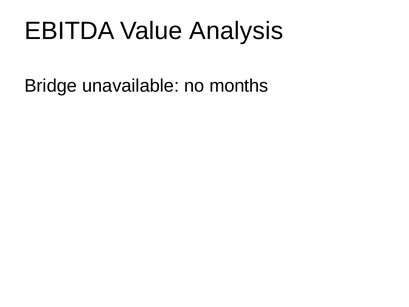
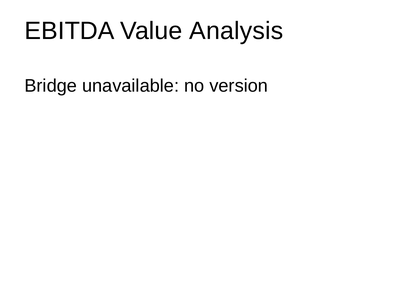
months: months -> version
